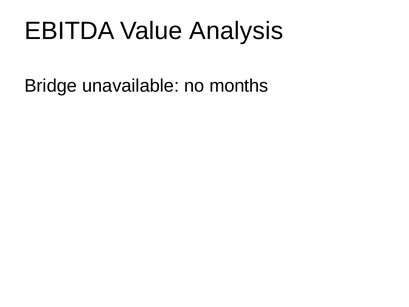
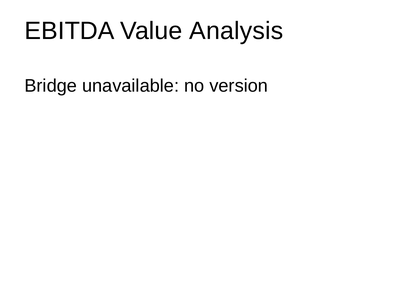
months: months -> version
